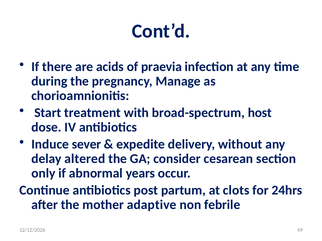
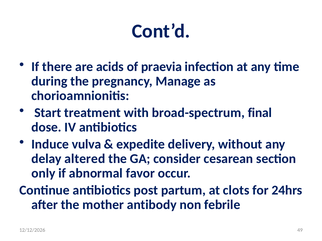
host: host -> final
sever: sever -> vulva
years: years -> favor
adaptive: adaptive -> antibody
